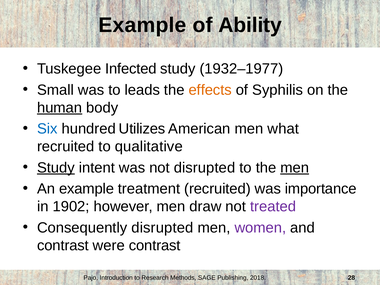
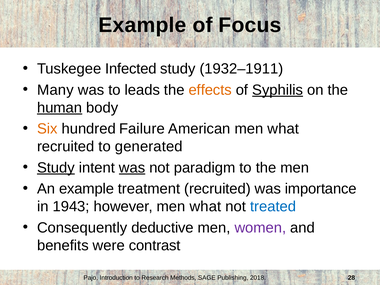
Ability: Ability -> Focus
1932–1977: 1932–1977 -> 1932–1911
Small: Small -> Many
Syphilis underline: none -> present
Six colour: blue -> orange
Utilizes: Utilizes -> Failure
qualitative: qualitative -> generated
was at (132, 168) underline: none -> present
not disrupted: disrupted -> paradigm
men at (295, 168) underline: present -> none
1902: 1902 -> 1943
however men draw: draw -> what
treated colour: purple -> blue
Consequently disrupted: disrupted -> deductive
contrast at (63, 245): contrast -> benefits
